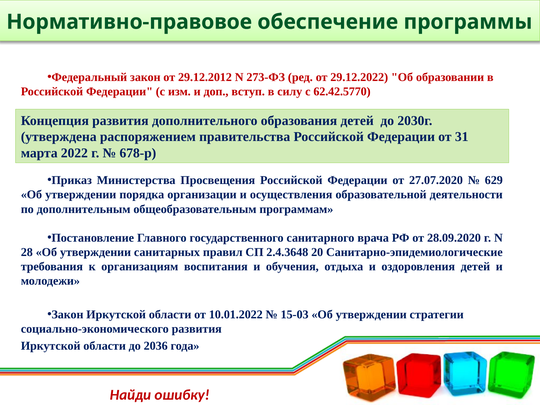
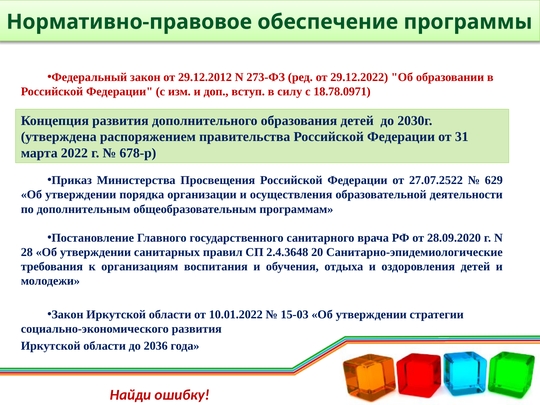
62.42.5770: 62.42.5770 -> 18.78.0971
27.07.2020: 27.07.2020 -> 27.07.2522
